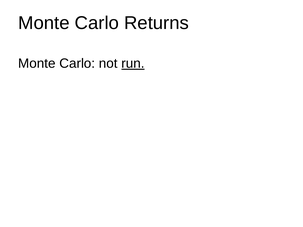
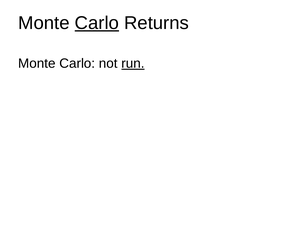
Carlo at (97, 23) underline: none -> present
